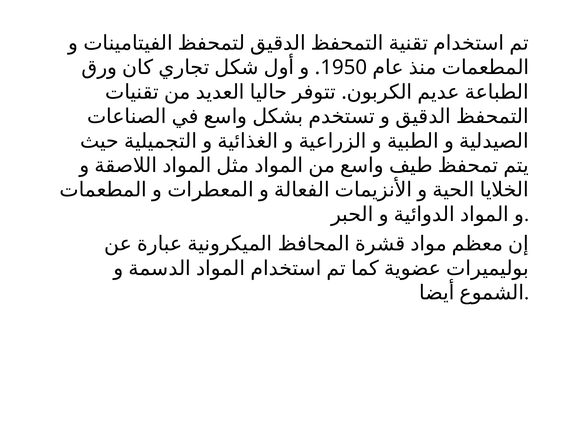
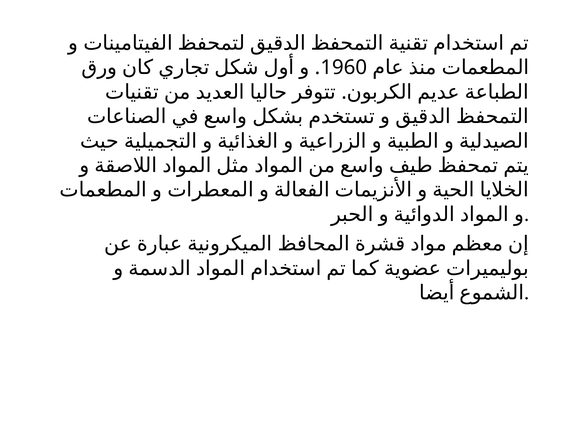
1950: 1950 -> 1960
